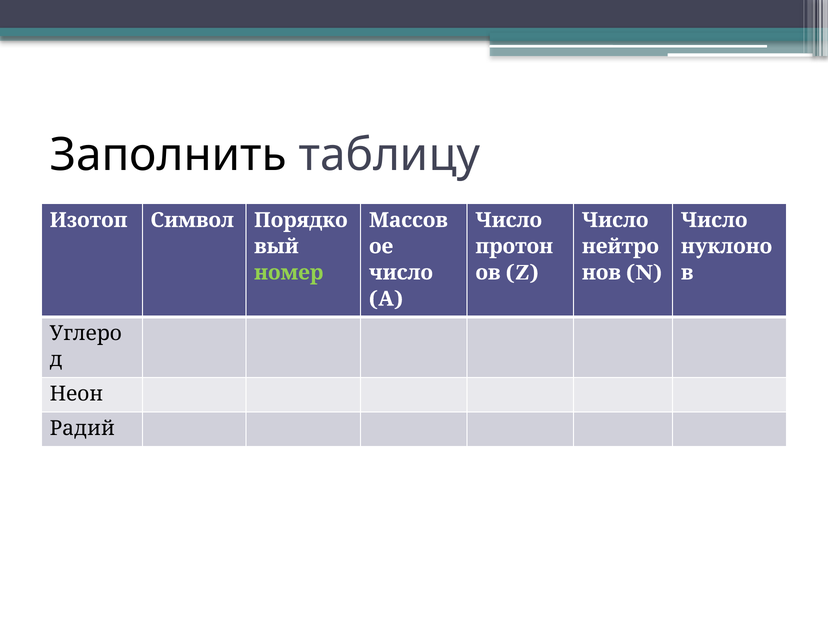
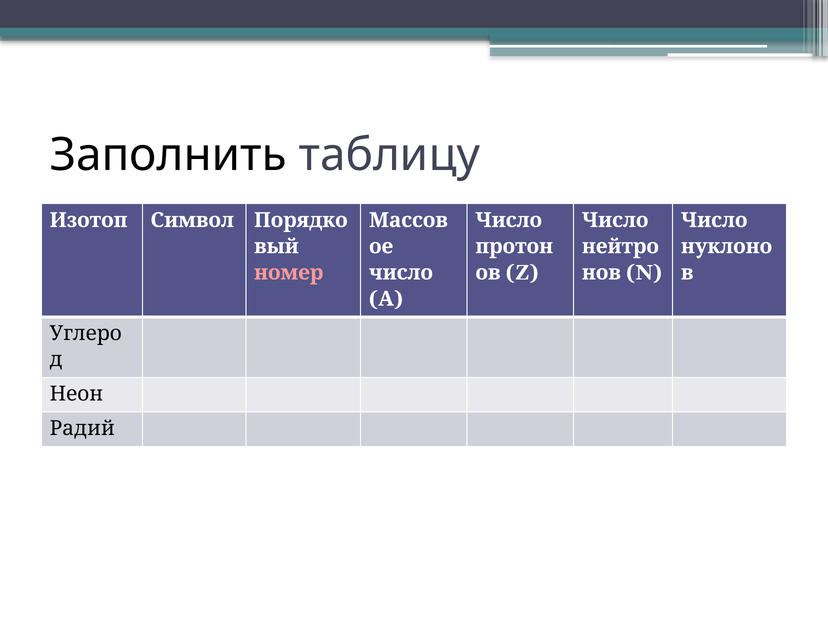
номер colour: light green -> pink
